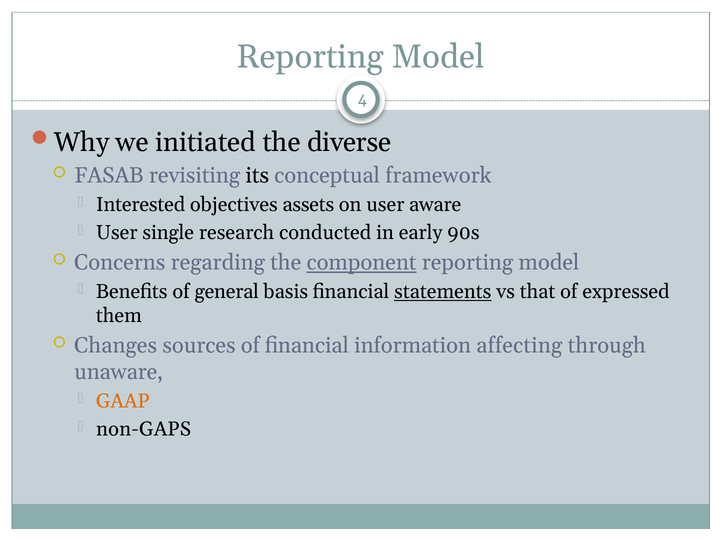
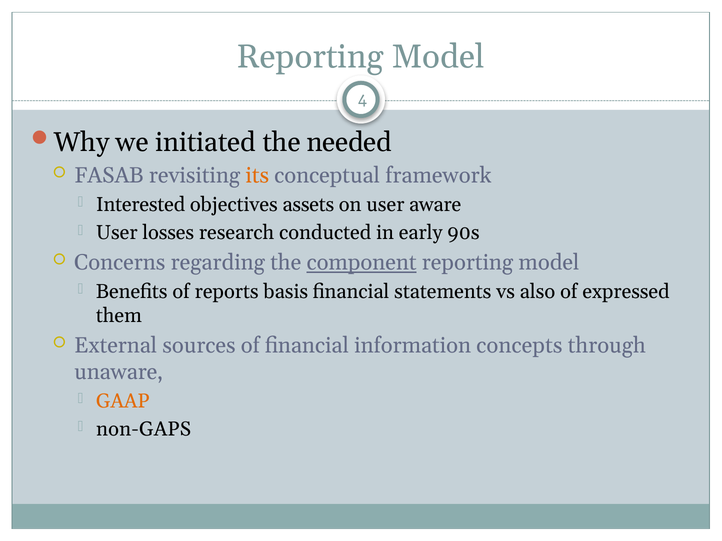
diverse: diverse -> needed
its colour: black -> orange
single: single -> losses
general: general -> reports
statements underline: present -> none
that: that -> also
Changes: Changes -> External
affecting: affecting -> concepts
